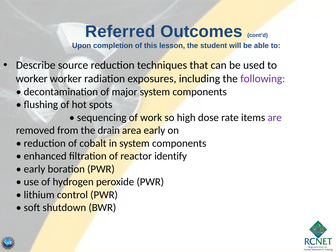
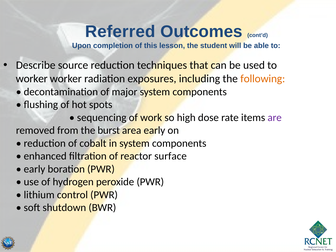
following colour: purple -> orange
drain: drain -> burst
identify: identify -> surface
